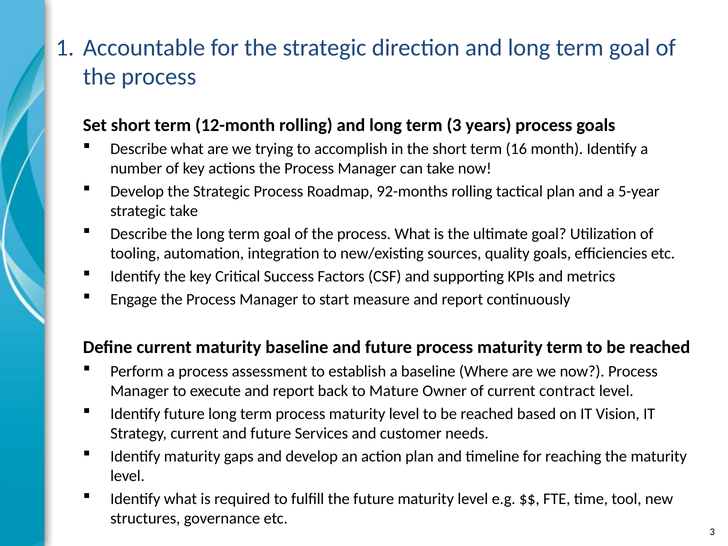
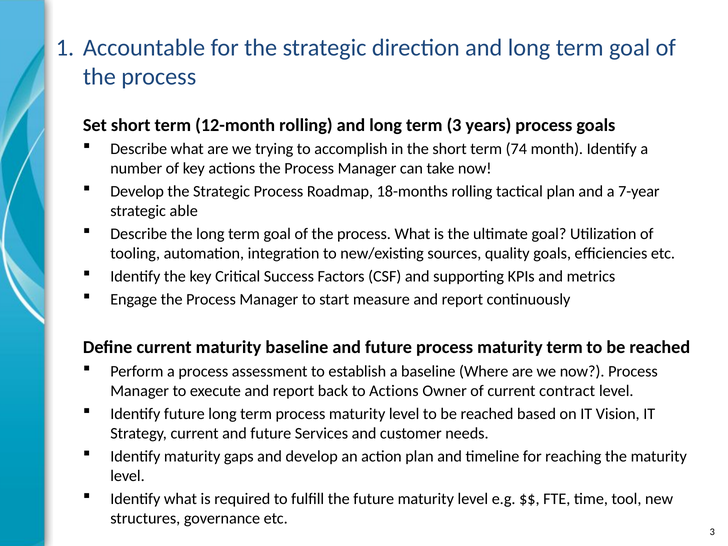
16: 16 -> 74
92-months: 92-months -> 18-months
5-year: 5-year -> 7-year
strategic take: take -> able
to Mature: Mature -> Actions
